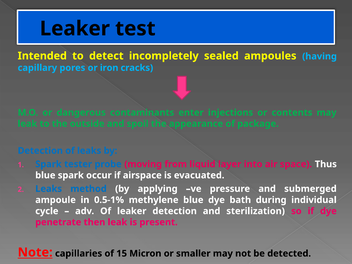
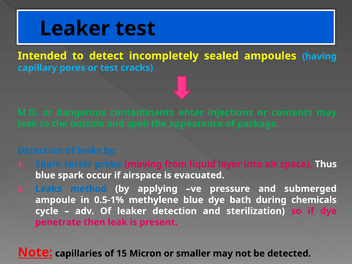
or iron: iron -> test
individual: individual -> chemicals
